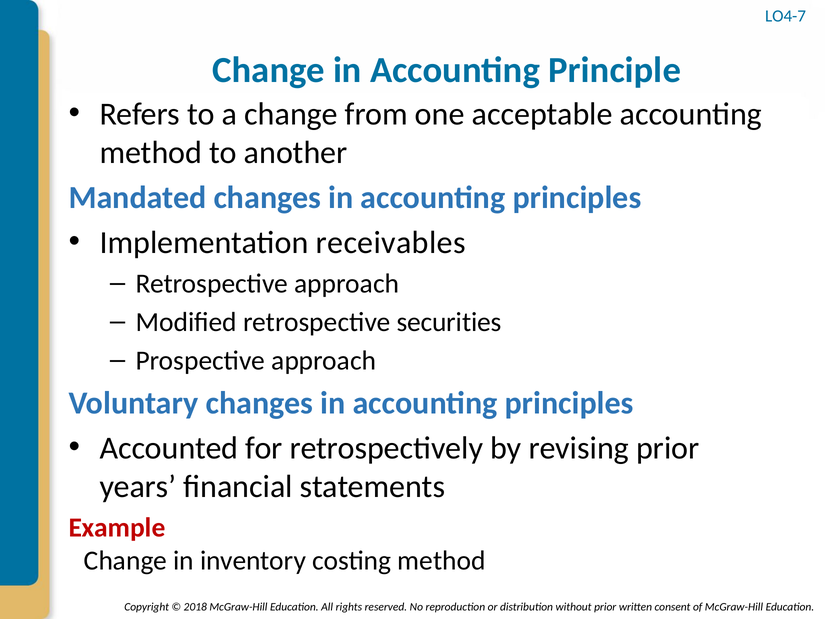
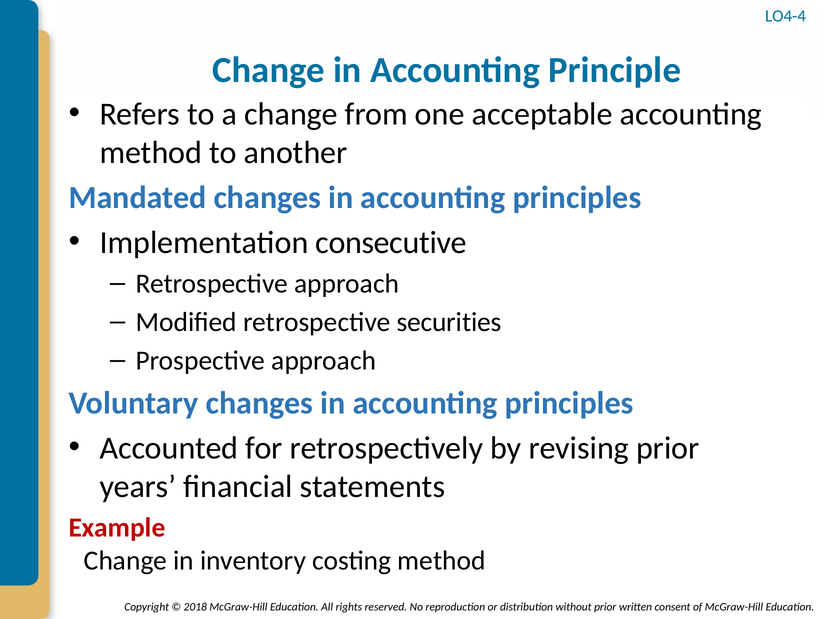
LO4-7: LO4-7 -> LO4-4
receivables: receivables -> consecutive
